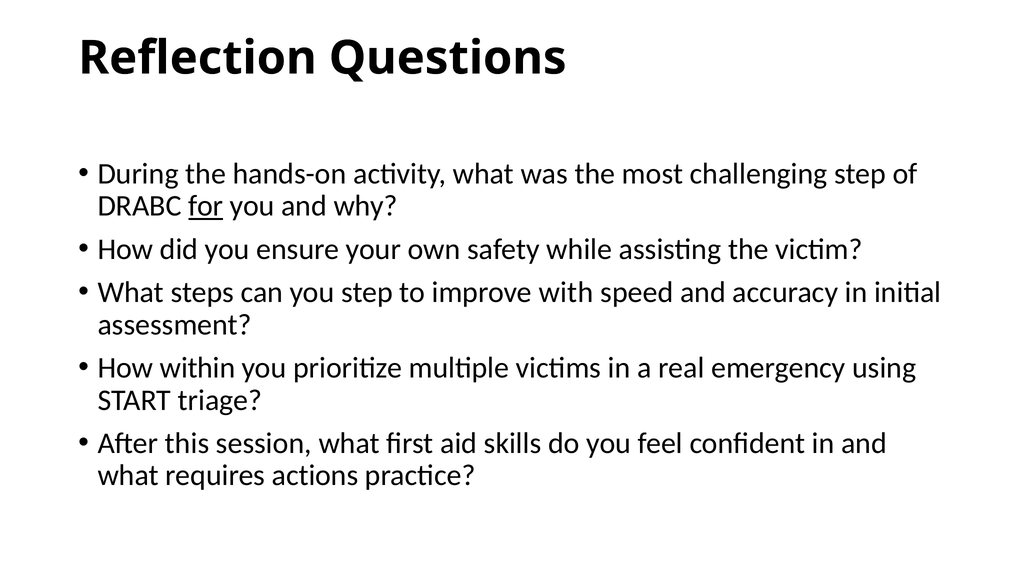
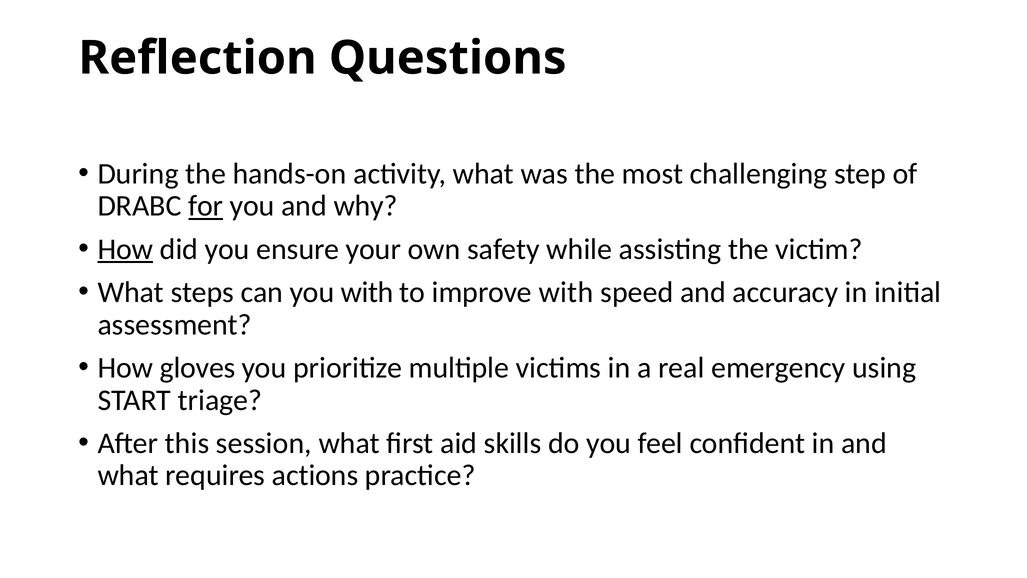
How at (125, 249) underline: none -> present
you step: step -> with
within: within -> gloves
